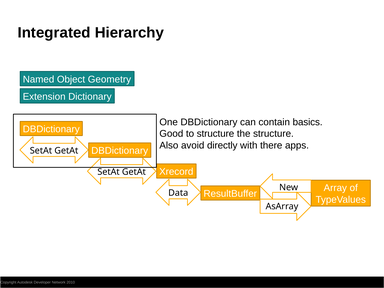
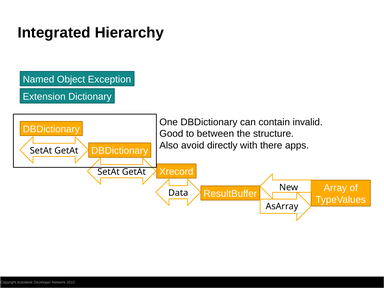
Geometry: Geometry -> Exception
basics: basics -> invalid
to structure: structure -> between
